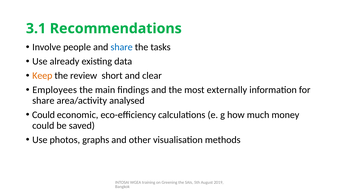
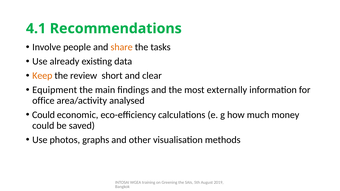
3.1: 3.1 -> 4.1
share at (122, 47) colour: blue -> orange
Employees: Employees -> Equipment
share at (43, 101): share -> office
